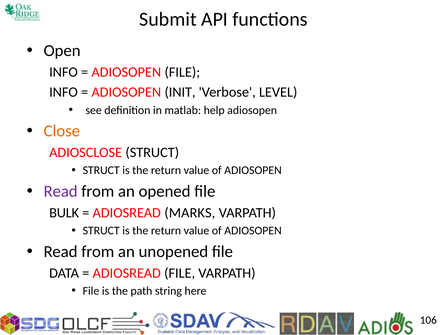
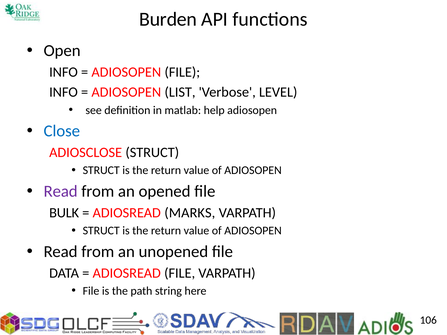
Submit: Submit -> Burden
INIT: INIT -> LIST
Close colour: orange -> blue
